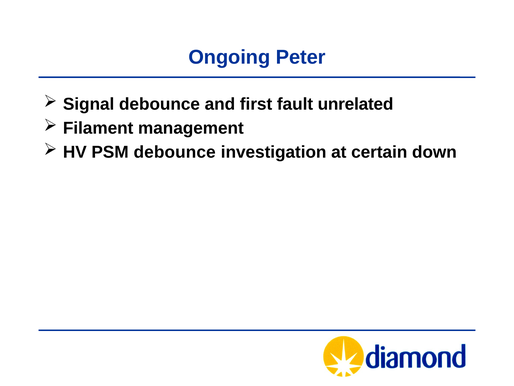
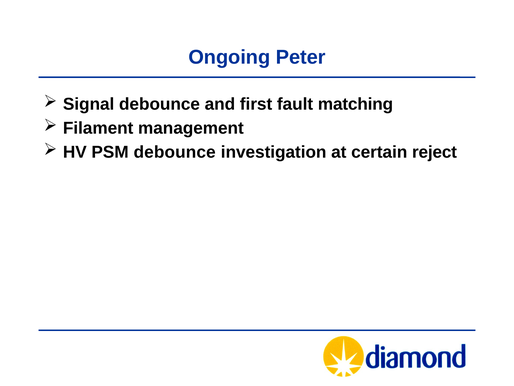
unrelated: unrelated -> matching
down: down -> reject
